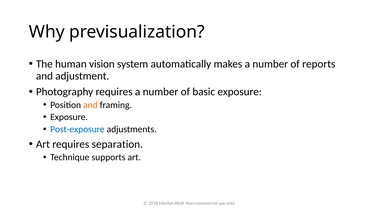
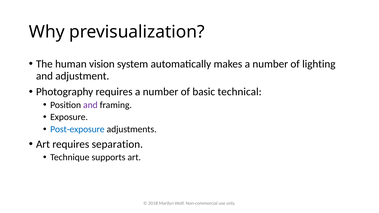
reports: reports -> lighting
basic exposure: exposure -> technical
and at (90, 105) colour: orange -> purple
